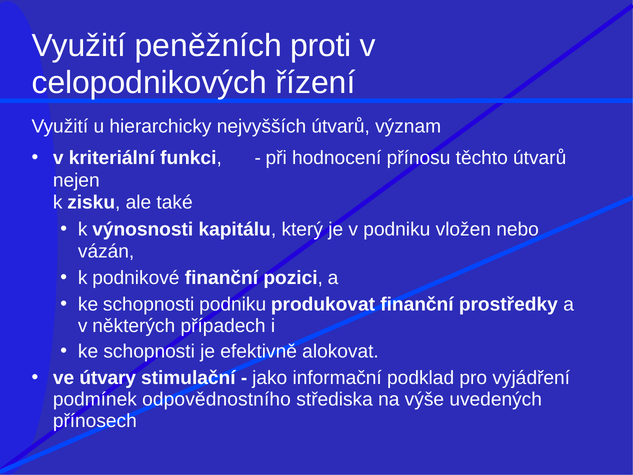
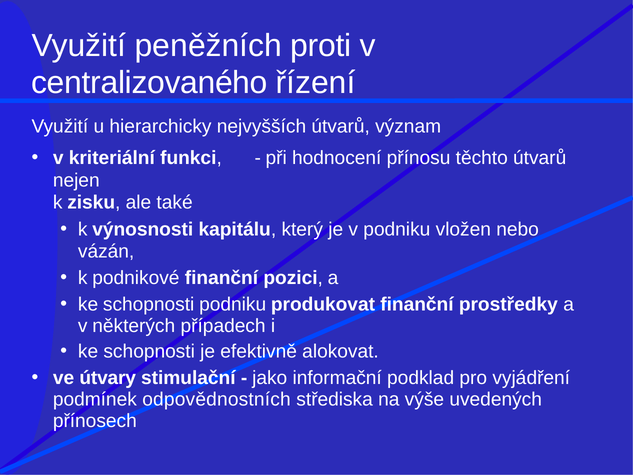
celopodnikových: celopodnikových -> centralizovaného
odpovědnostního: odpovědnostního -> odpovědnostních
